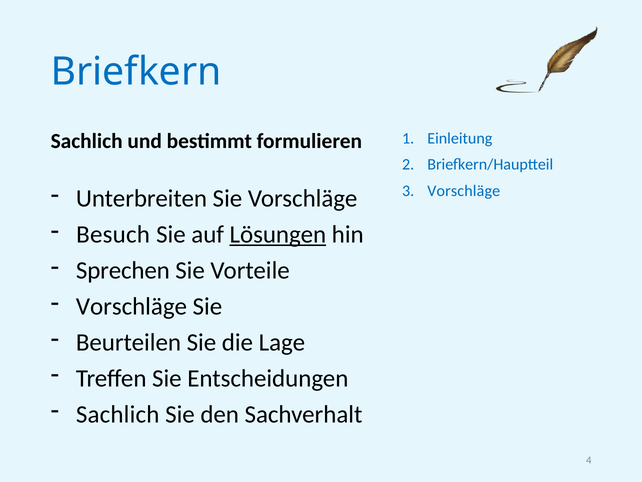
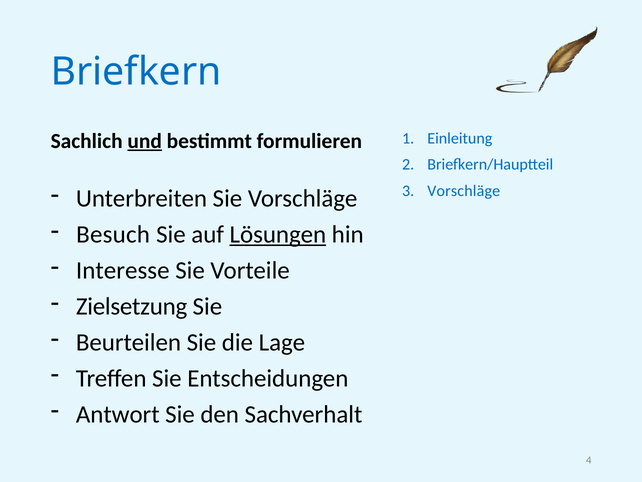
und underline: none -> present
Sprechen: Sprechen -> Interesse
Vorschläge at (131, 306): Vorschläge -> Zielsetzung
Sachlich at (118, 414): Sachlich -> Antwort
